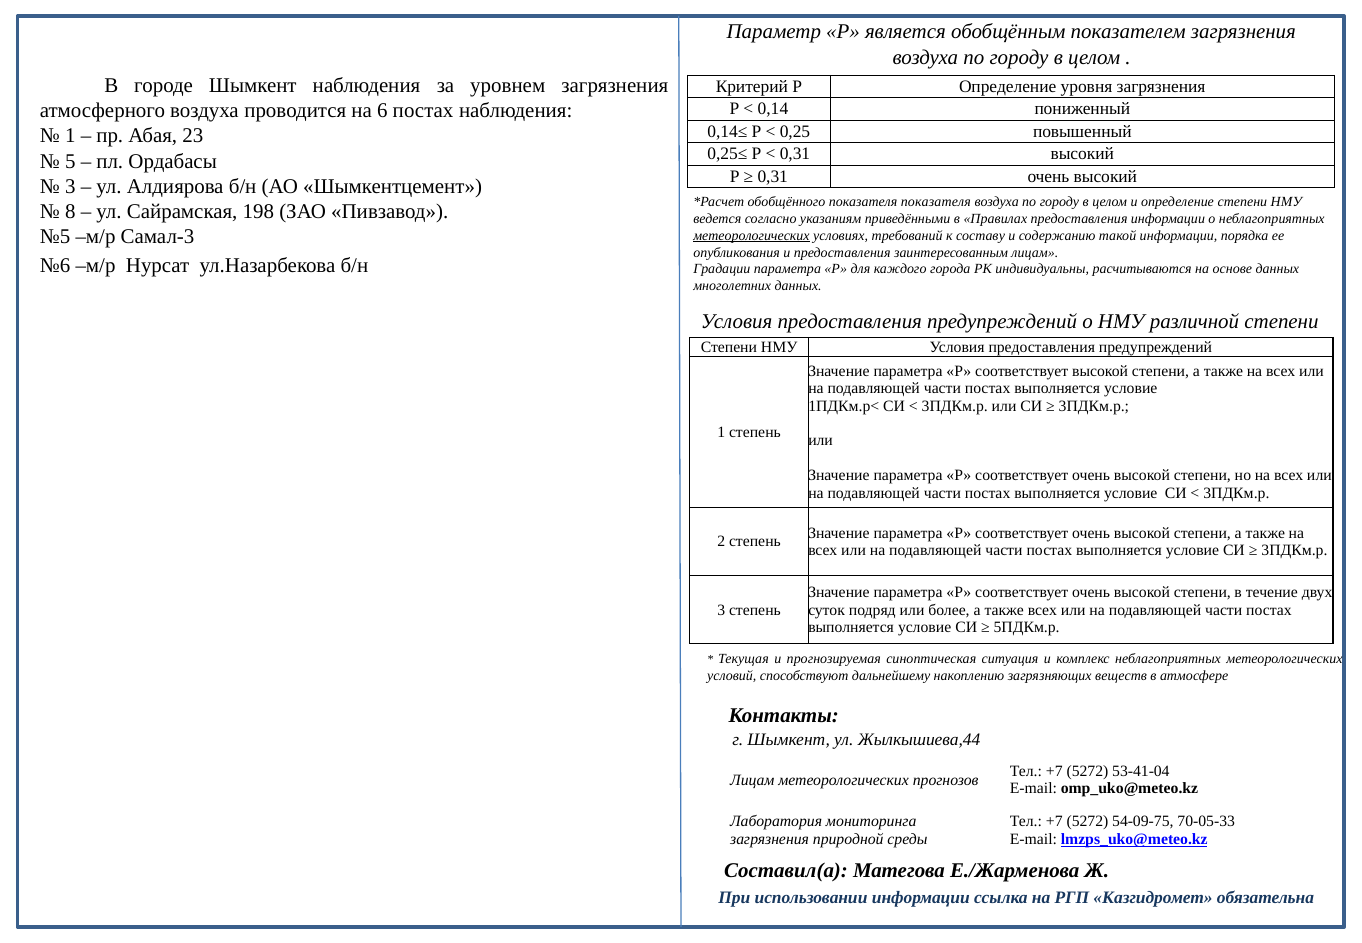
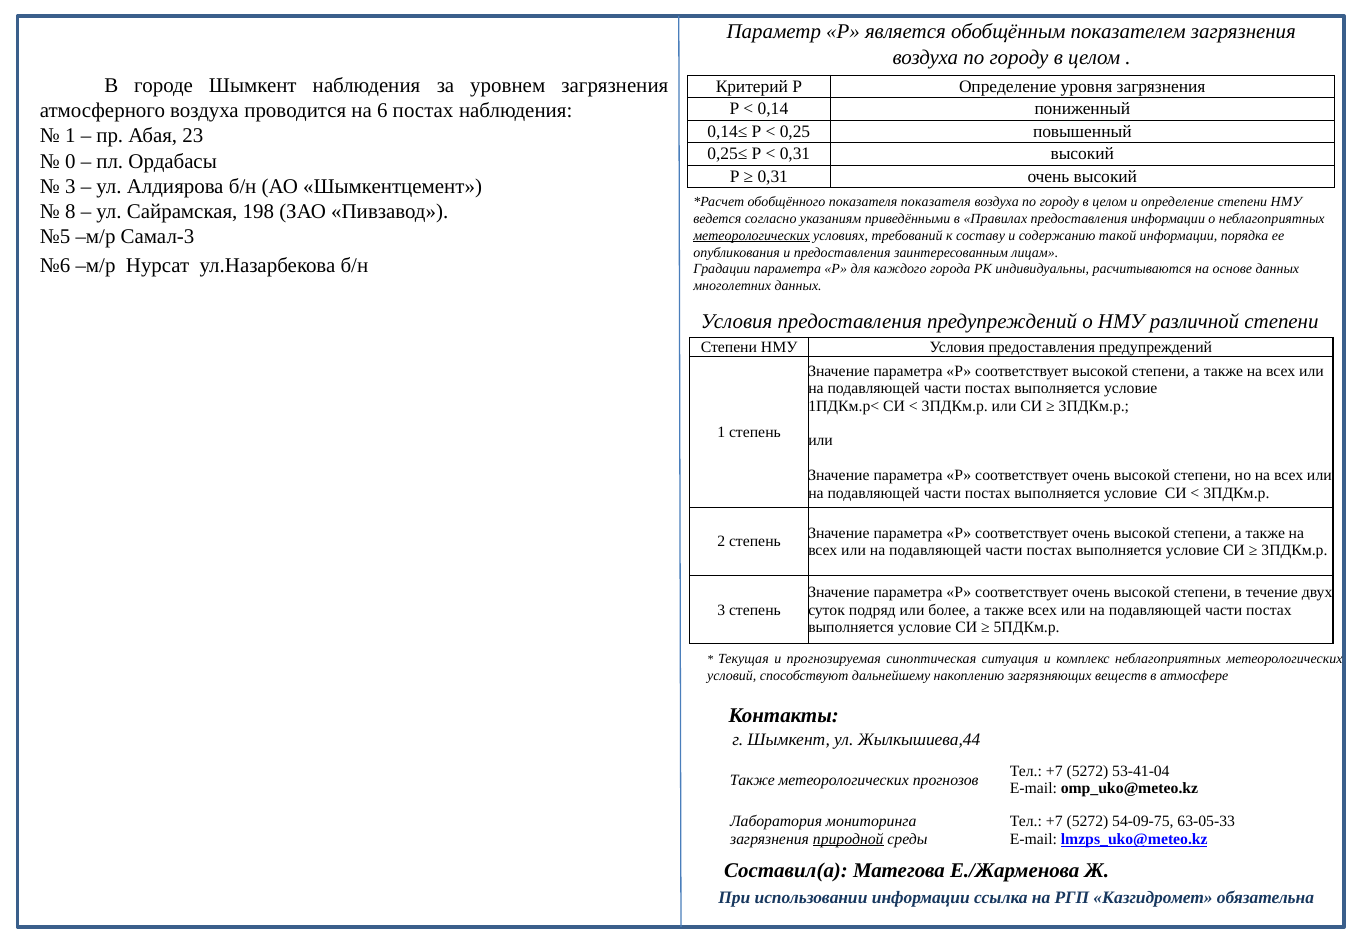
5: 5 -> 0
Лицам at (752, 780): Лицам -> Также
70-05-33: 70-05-33 -> 63-05-33
природной underline: none -> present
